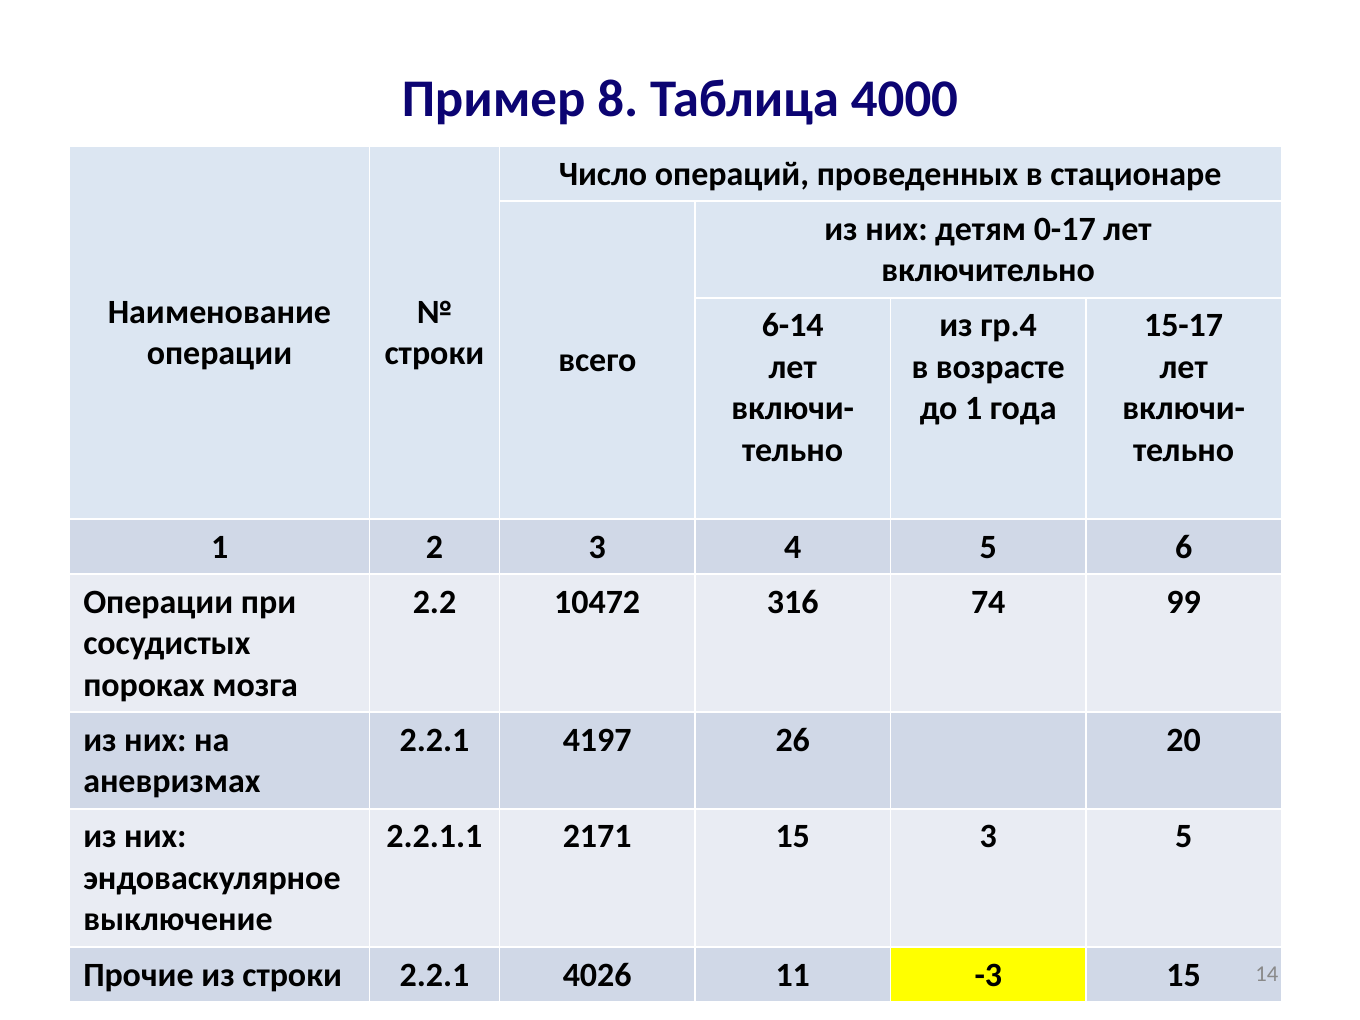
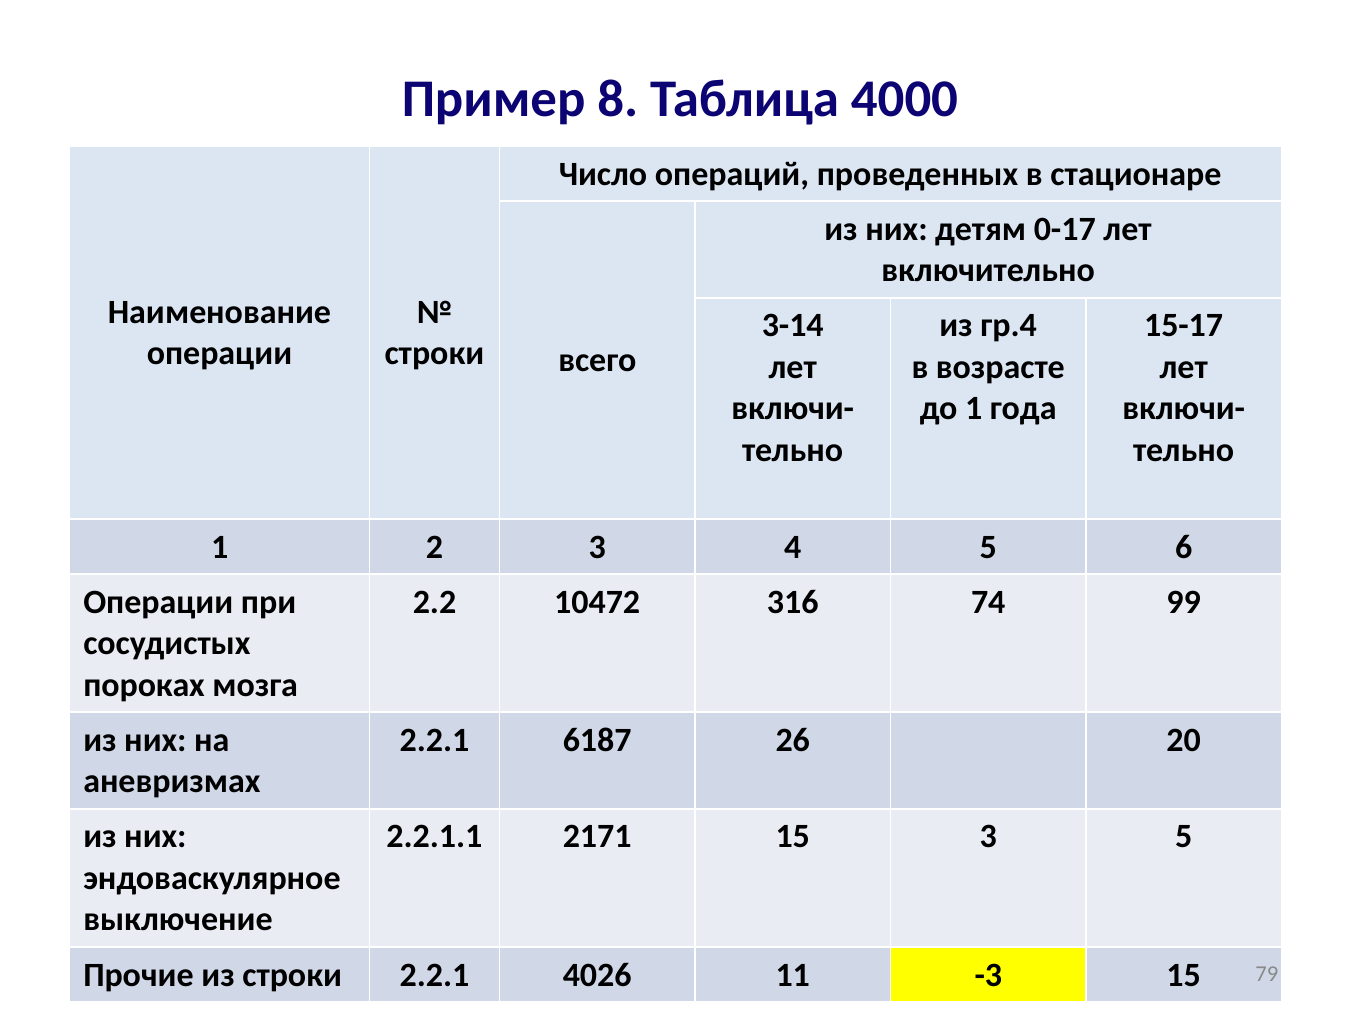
6-14: 6-14 -> 3-14
4197: 4197 -> 6187
14: 14 -> 79
